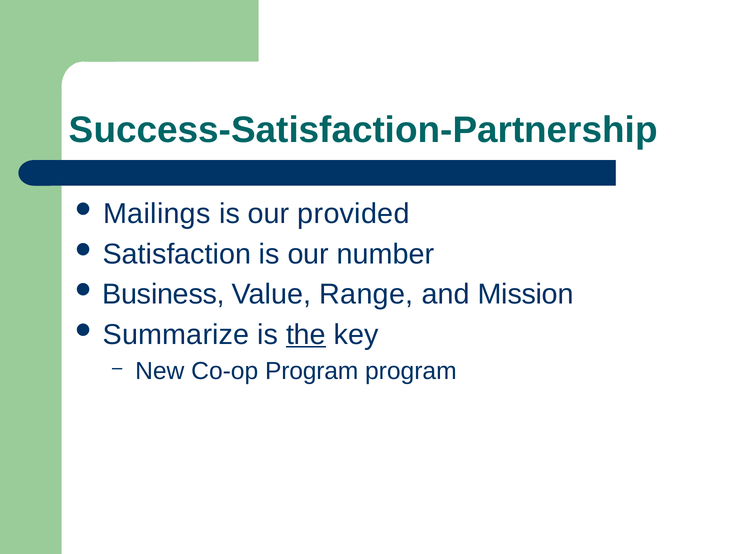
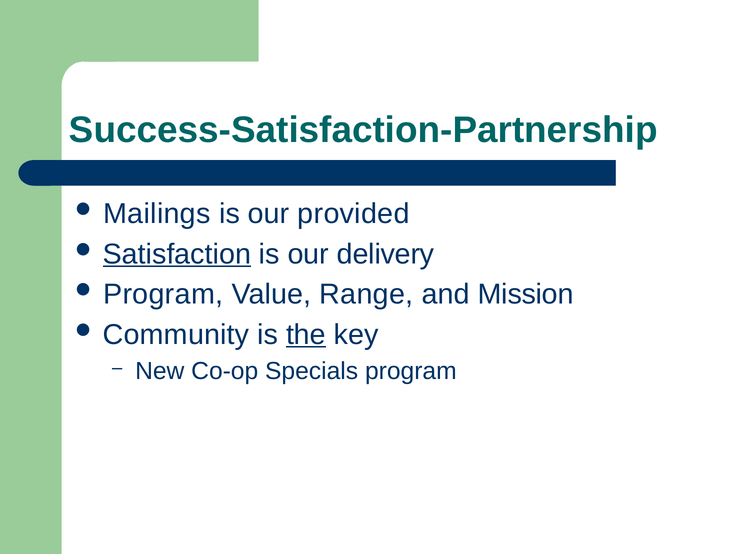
Satisfaction underline: none -> present
number: number -> delivery
Business at (164, 294): Business -> Program
Summarize: Summarize -> Community
Co-op Program: Program -> Specials
